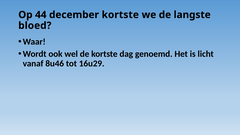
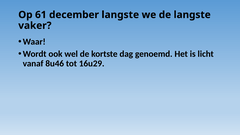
44: 44 -> 61
december kortste: kortste -> langste
bloed: bloed -> vaker
